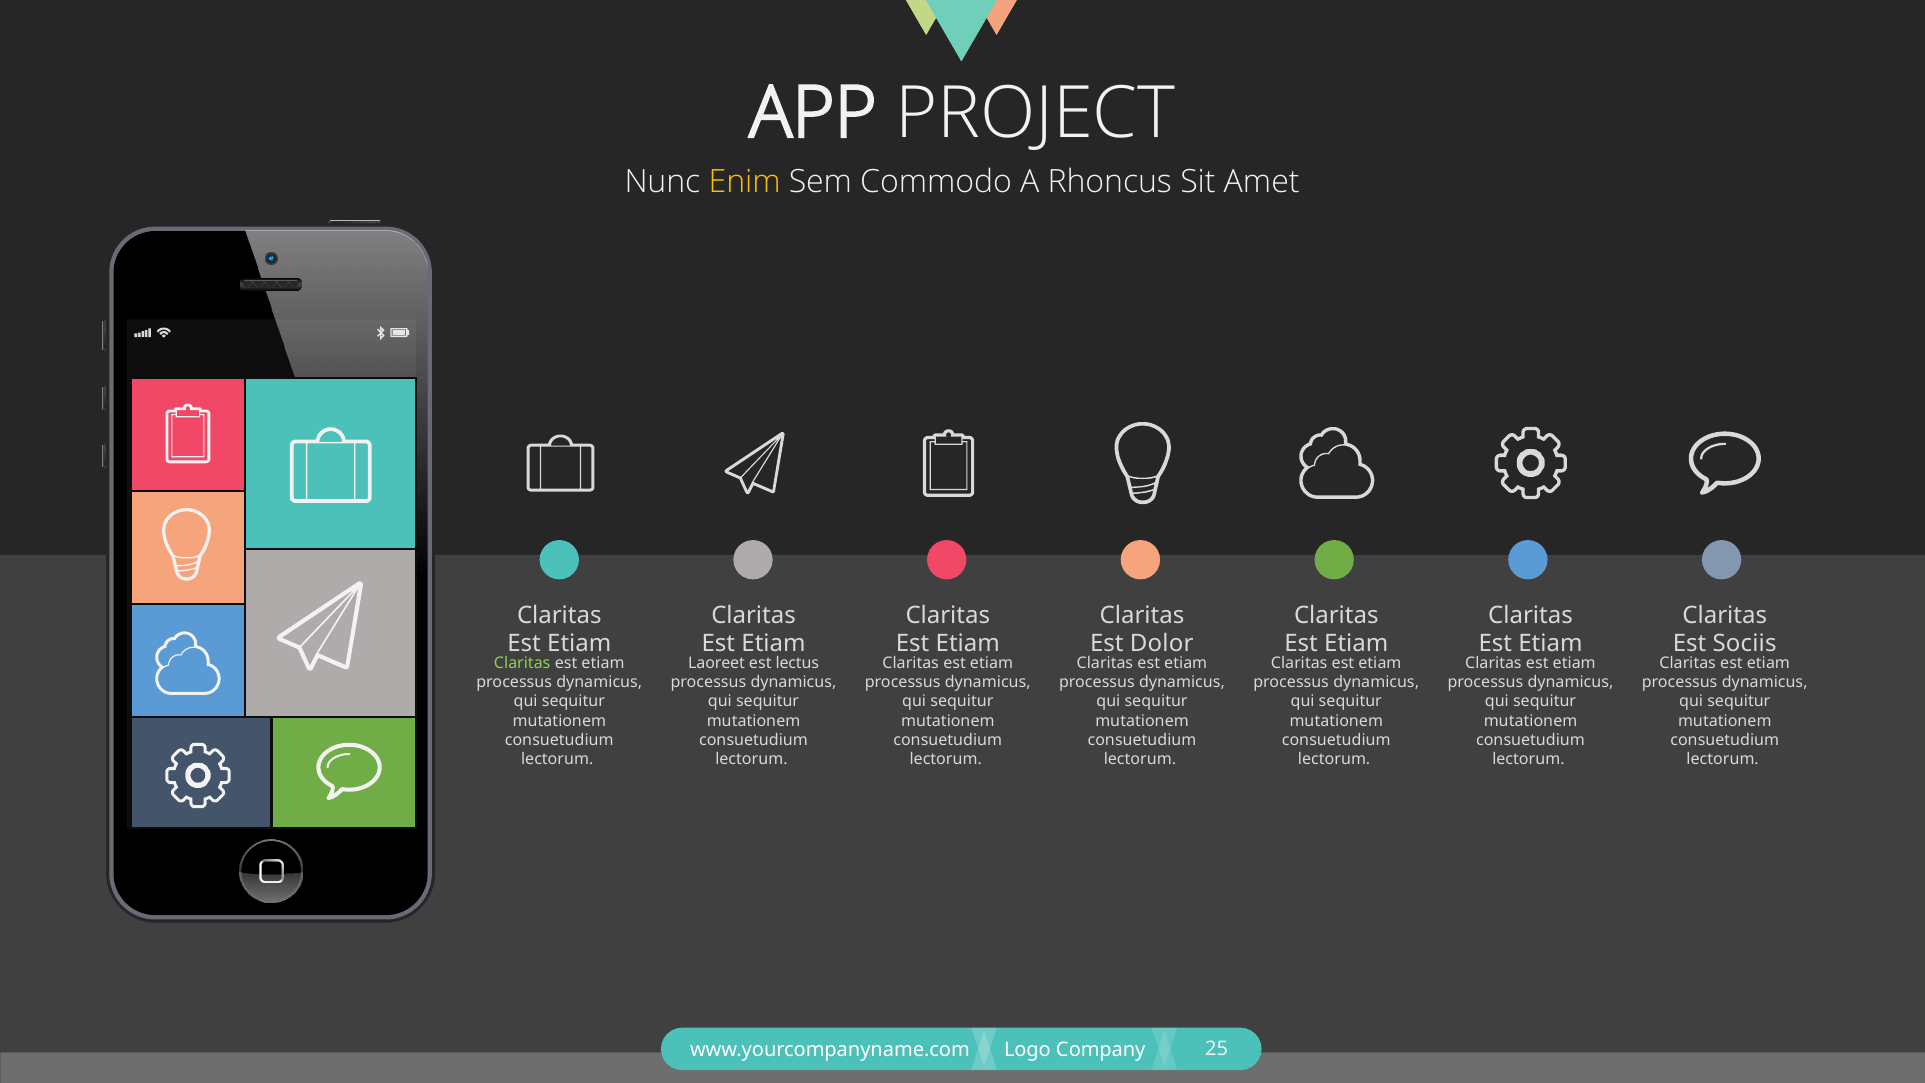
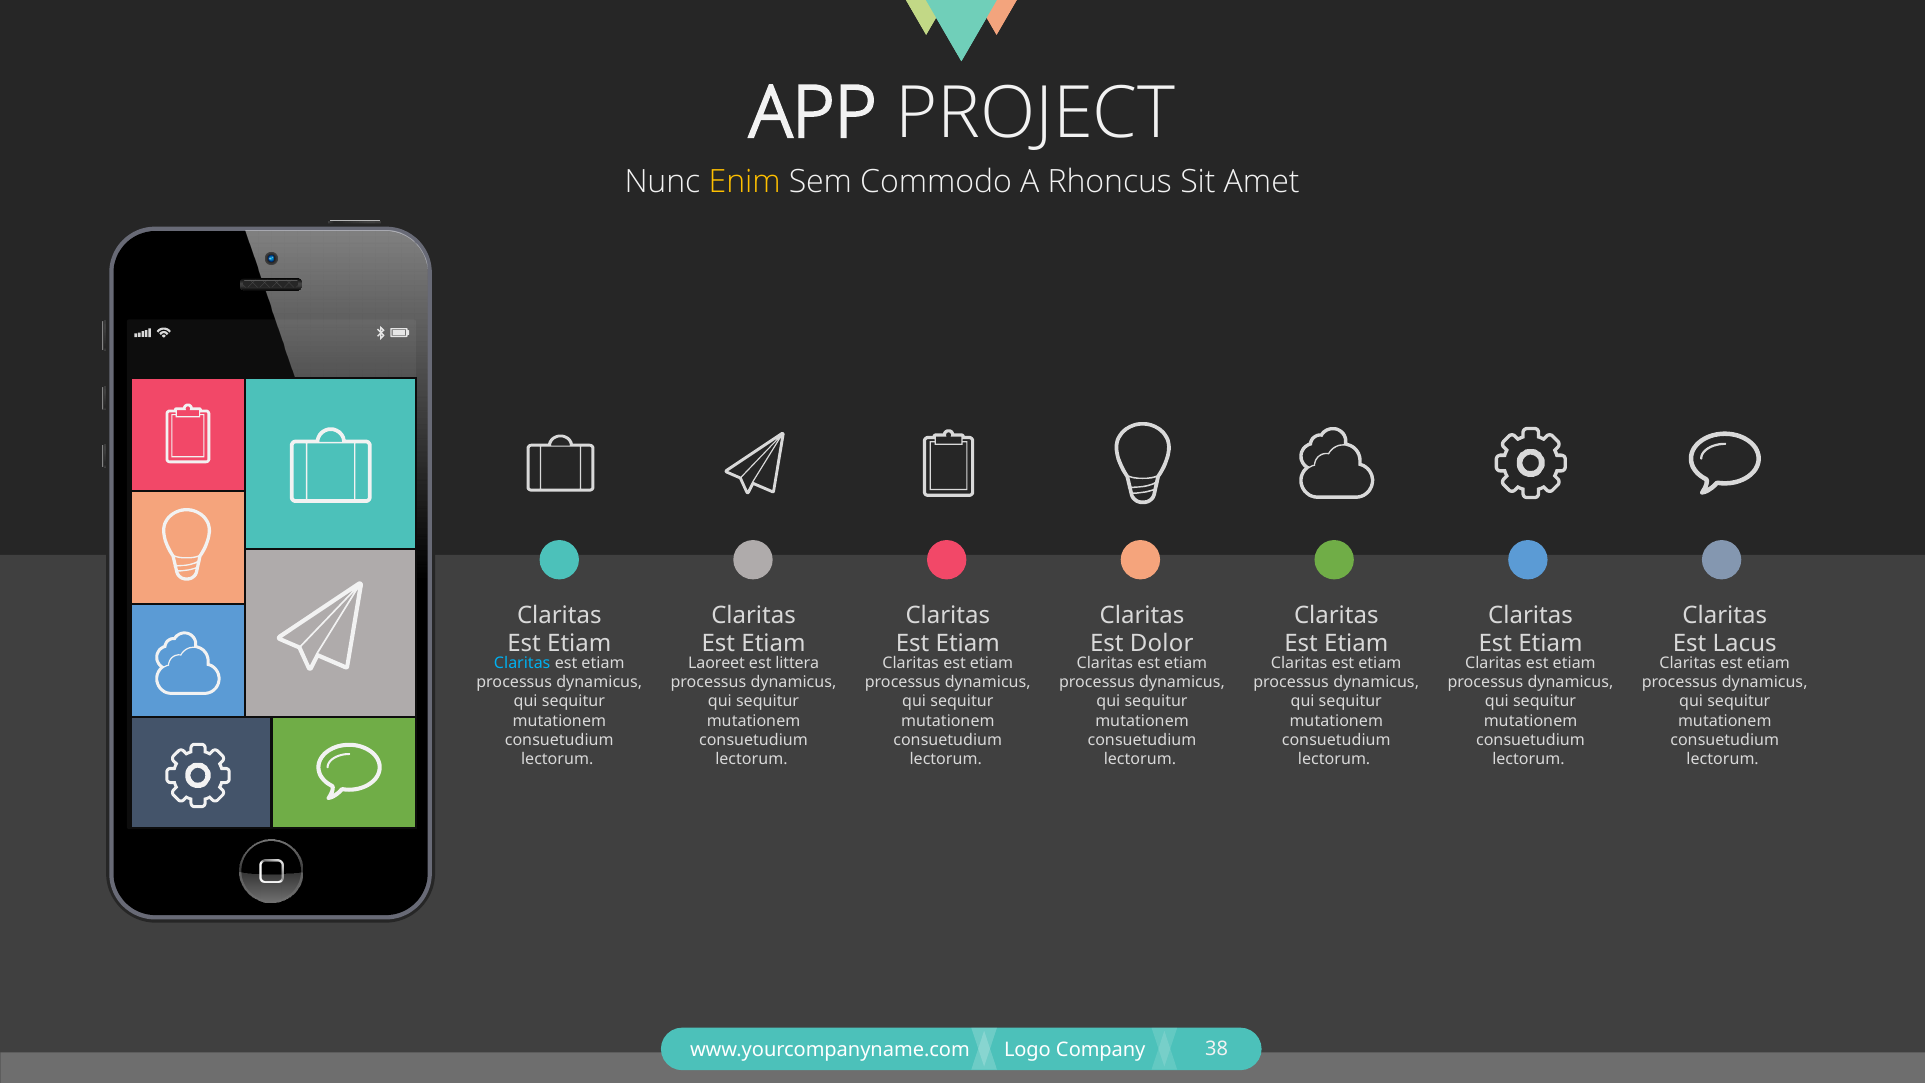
Sociis: Sociis -> Lacus
Claritas at (522, 663) colour: light green -> light blue
lectus: lectus -> littera
25: 25 -> 38
